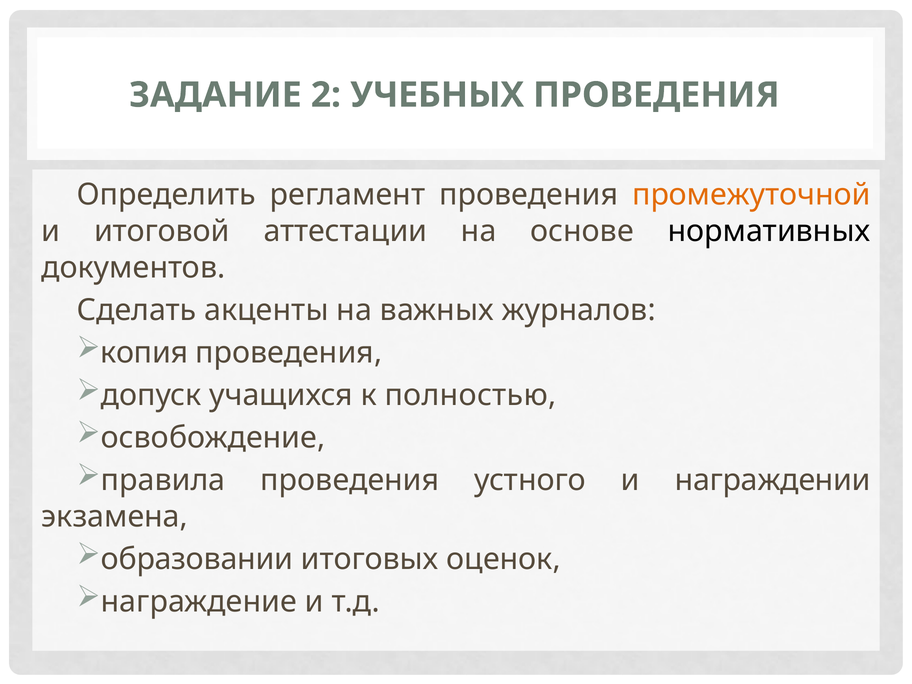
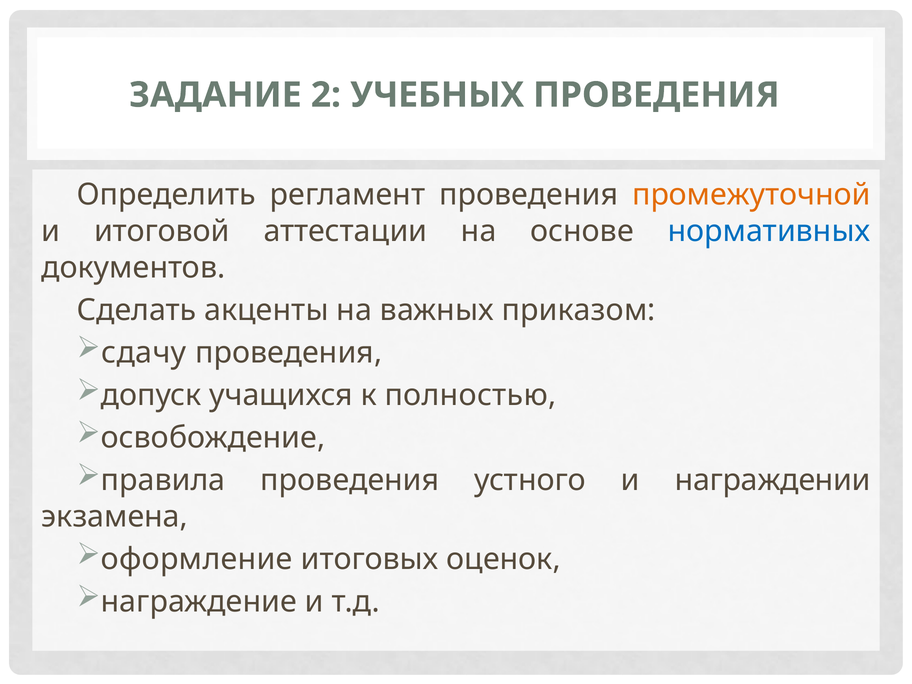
нормативных colour: black -> blue
журналов: журналов -> приказом
копия: копия -> сдачу
образовании: образовании -> оформление
